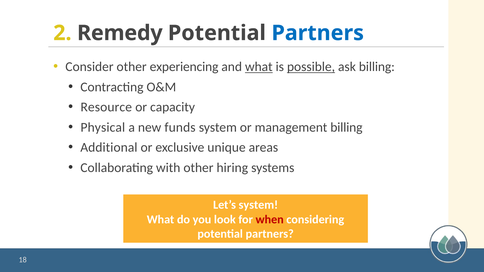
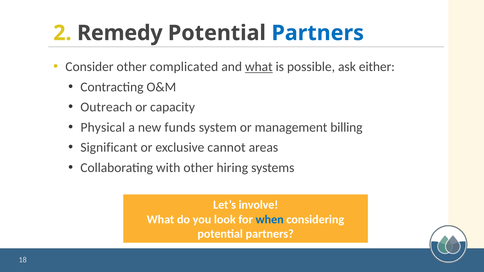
experiencing: experiencing -> complicated
possible underline: present -> none
ask billing: billing -> either
Resource: Resource -> Outreach
Additional: Additional -> Significant
unique: unique -> cannot
Let’s system: system -> involve
when colour: red -> blue
